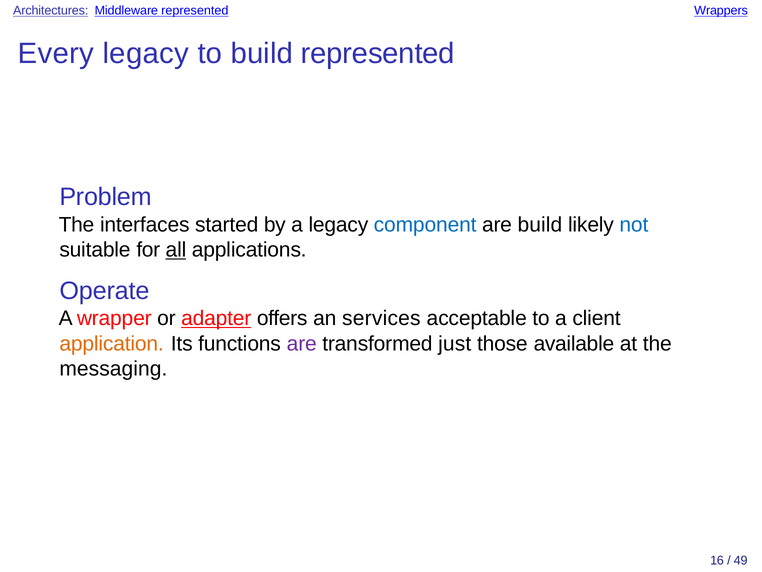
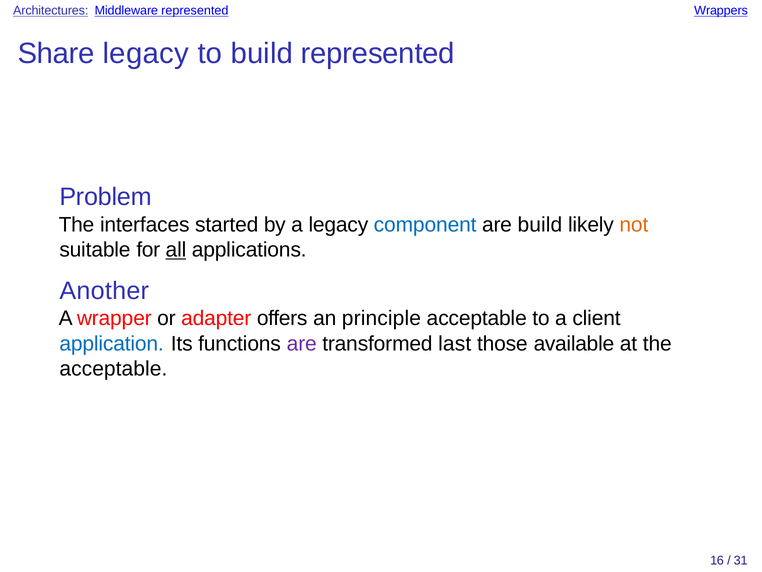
Every: Every -> Share
not colour: blue -> orange
Operate: Operate -> Another
adapter underline: present -> none
services: services -> principle
application colour: orange -> blue
just: just -> last
messaging at (113, 369): messaging -> acceptable
49: 49 -> 31
